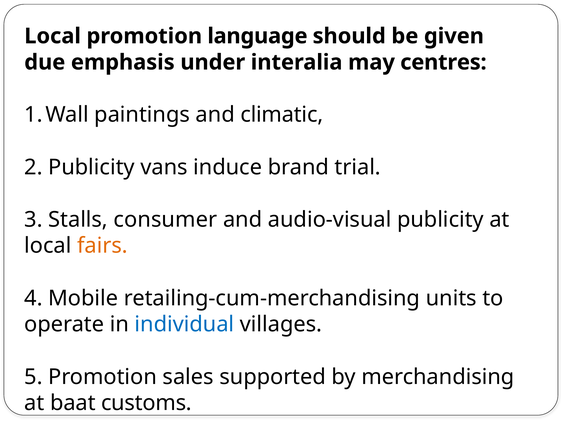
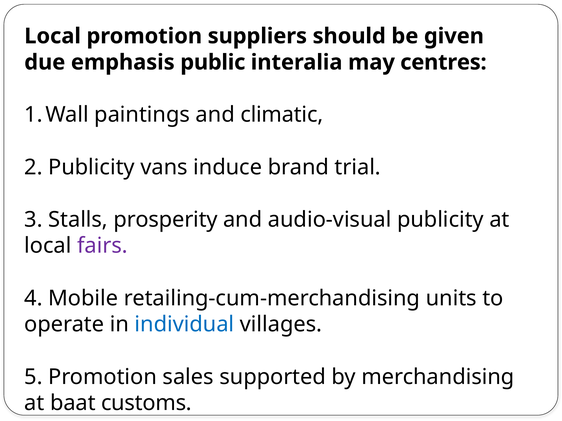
language: language -> suppliers
under: under -> public
consumer: consumer -> prosperity
fairs colour: orange -> purple
